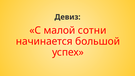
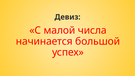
сотни: сотни -> числа
